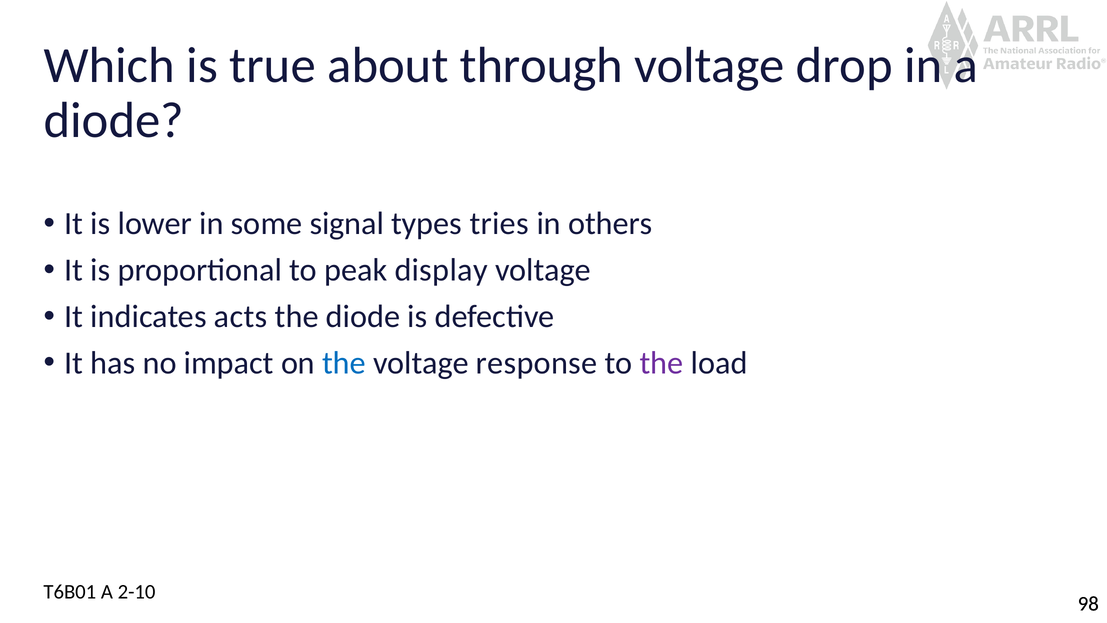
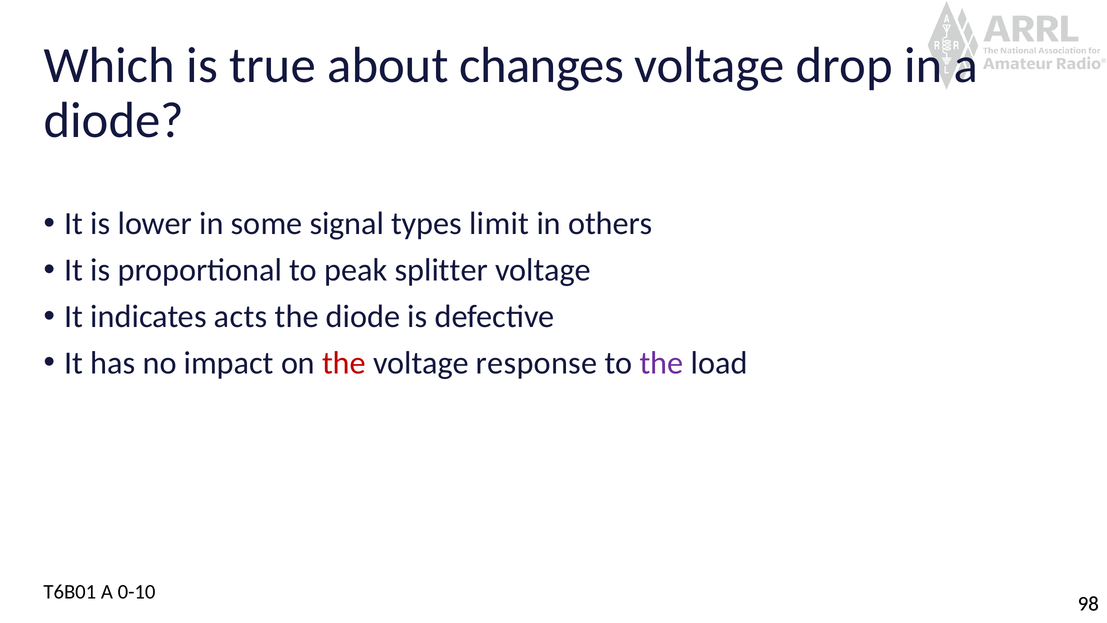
through: through -> changes
tries: tries -> limit
display: display -> splitter
the at (344, 363) colour: blue -> red
2-10: 2-10 -> 0-10
